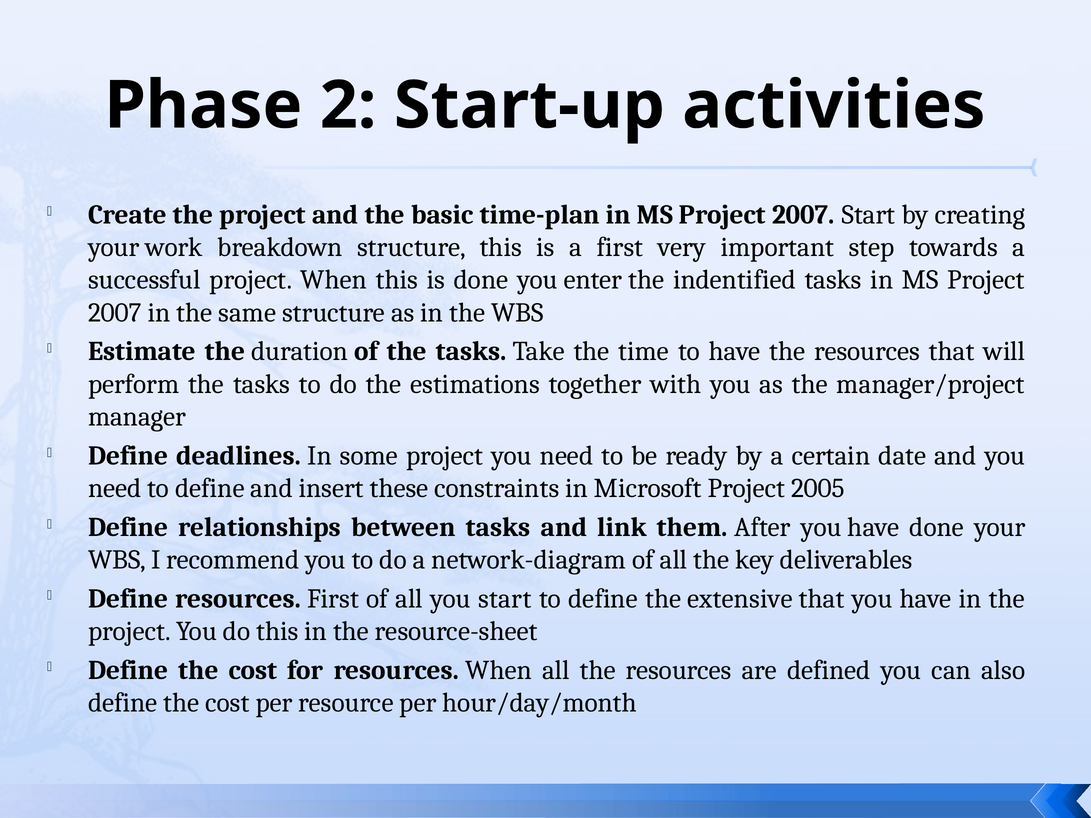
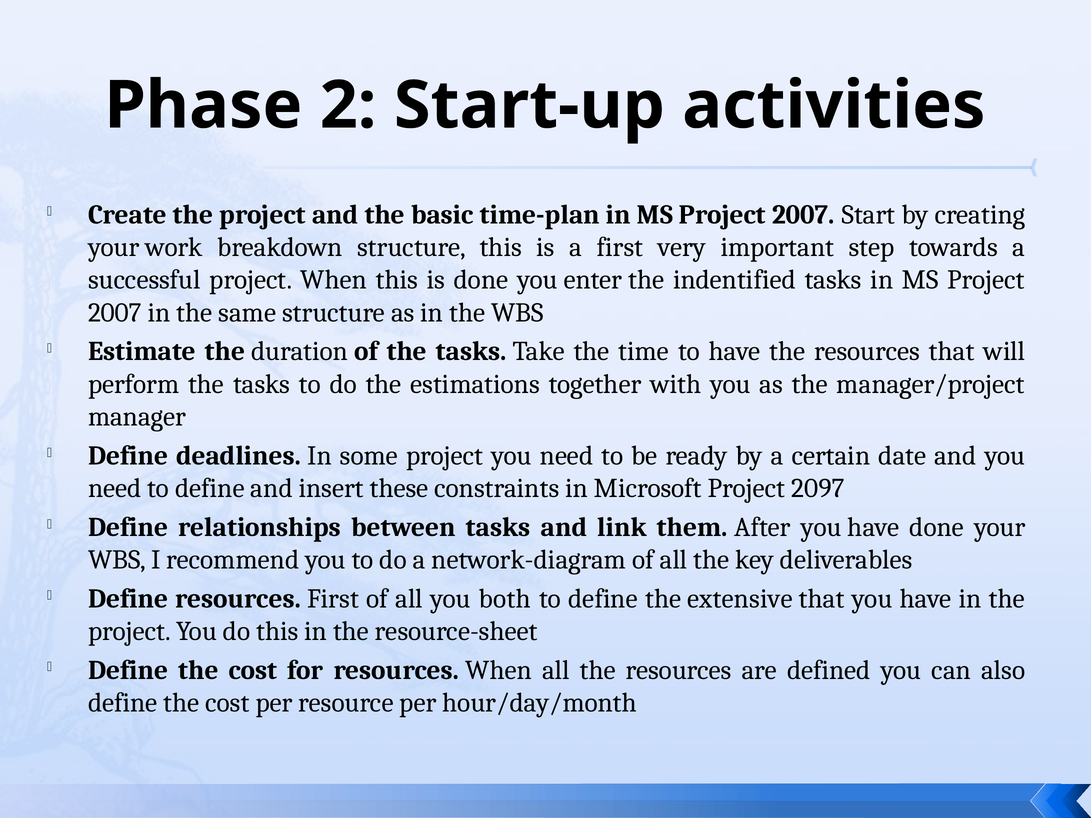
2005: 2005 -> 2097
you start: start -> both
